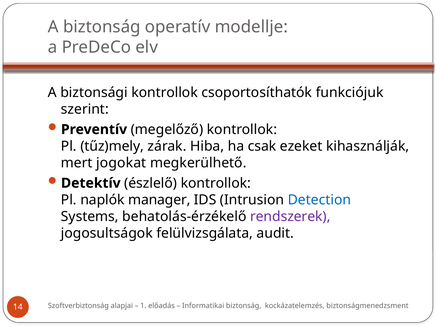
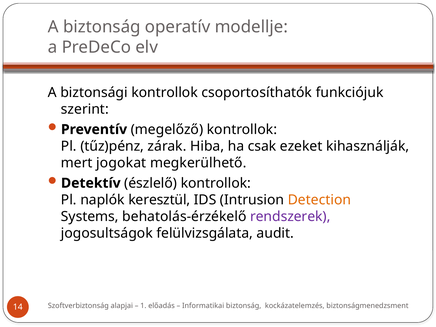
tűz)mely: tűz)mely -> tűz)pénz
manager: manager -> keresztül
Detection colour: blue -> orange
